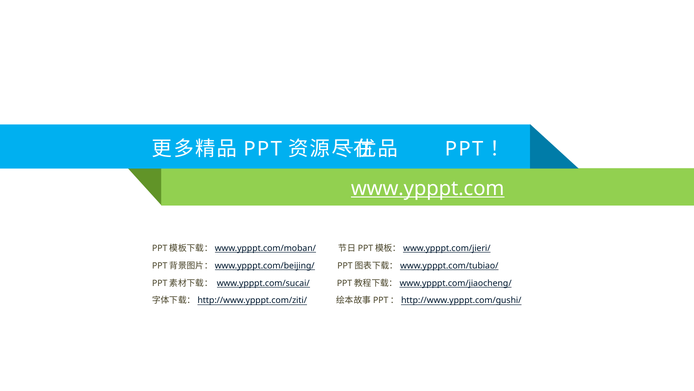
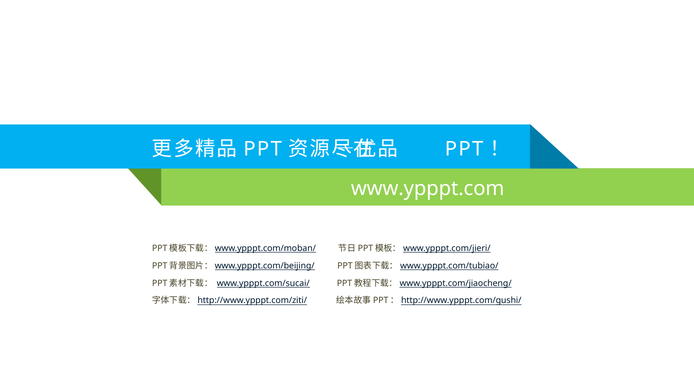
www.ypppt.com underline: present -> none
